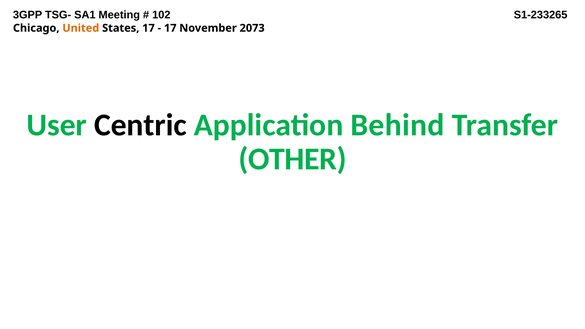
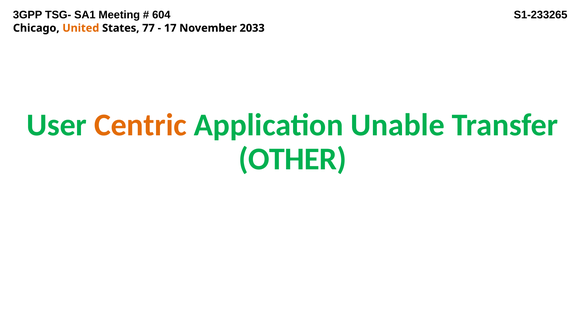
102: 102 -> 604
States 17: 17 -> 77
2073: 2073 -> 2033
Centric colour: black -> orange
Behind: Behind -> Unable
